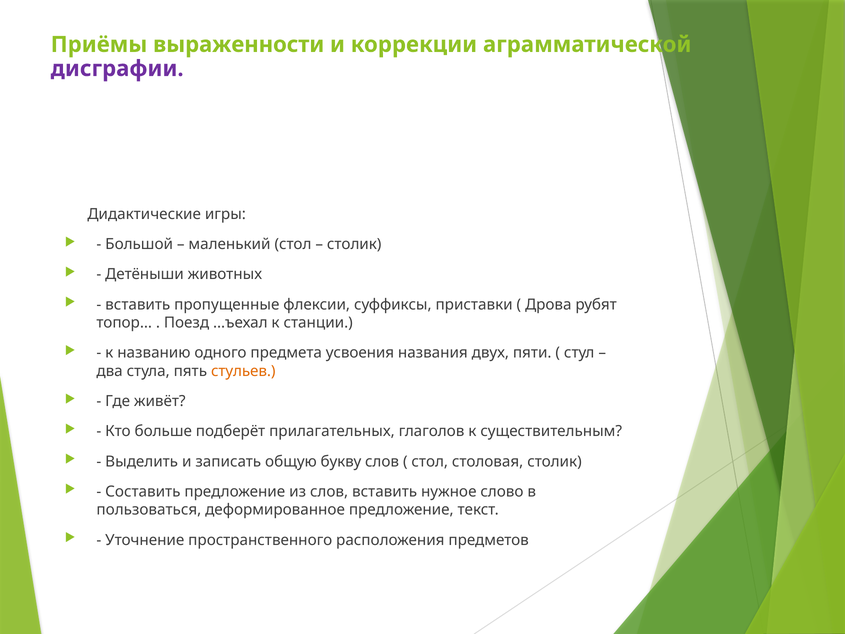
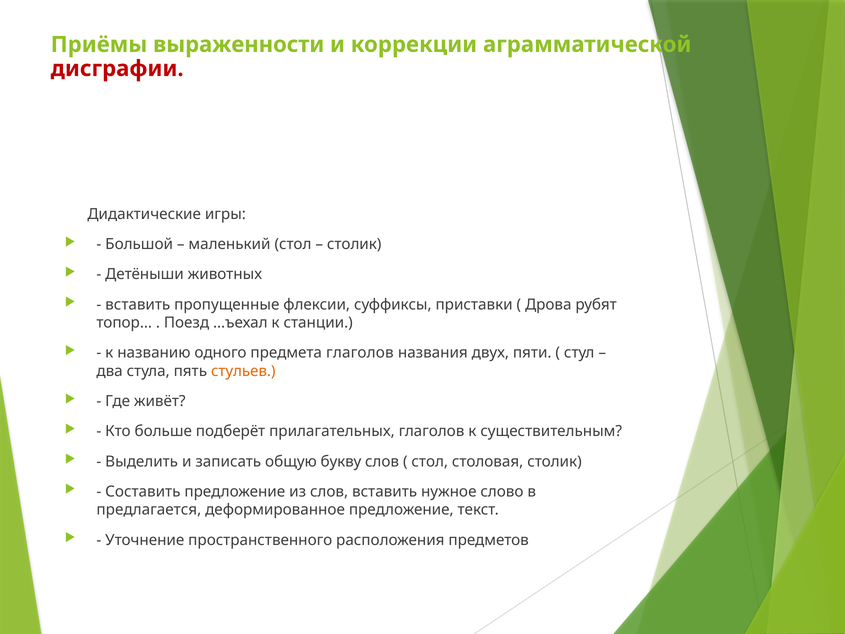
дисграфии colour: purple -> red
предмета усвоения: усвоения -> глаголов
пользоваться: пользоваться -> предлагается
